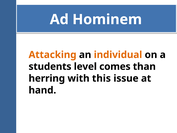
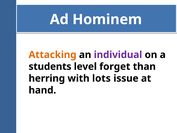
individual colour: orange -> purple
comes: comes -> forget
this: this -> lots
